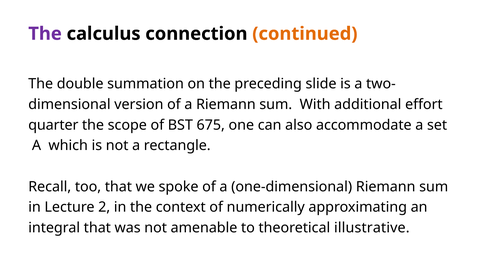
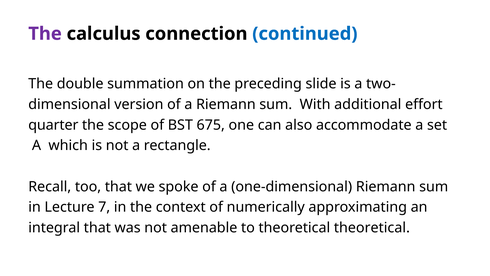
continued colour: orange -> blue
2: 2 -> 7
theoretical illustrative: illustrative -> theoretical
